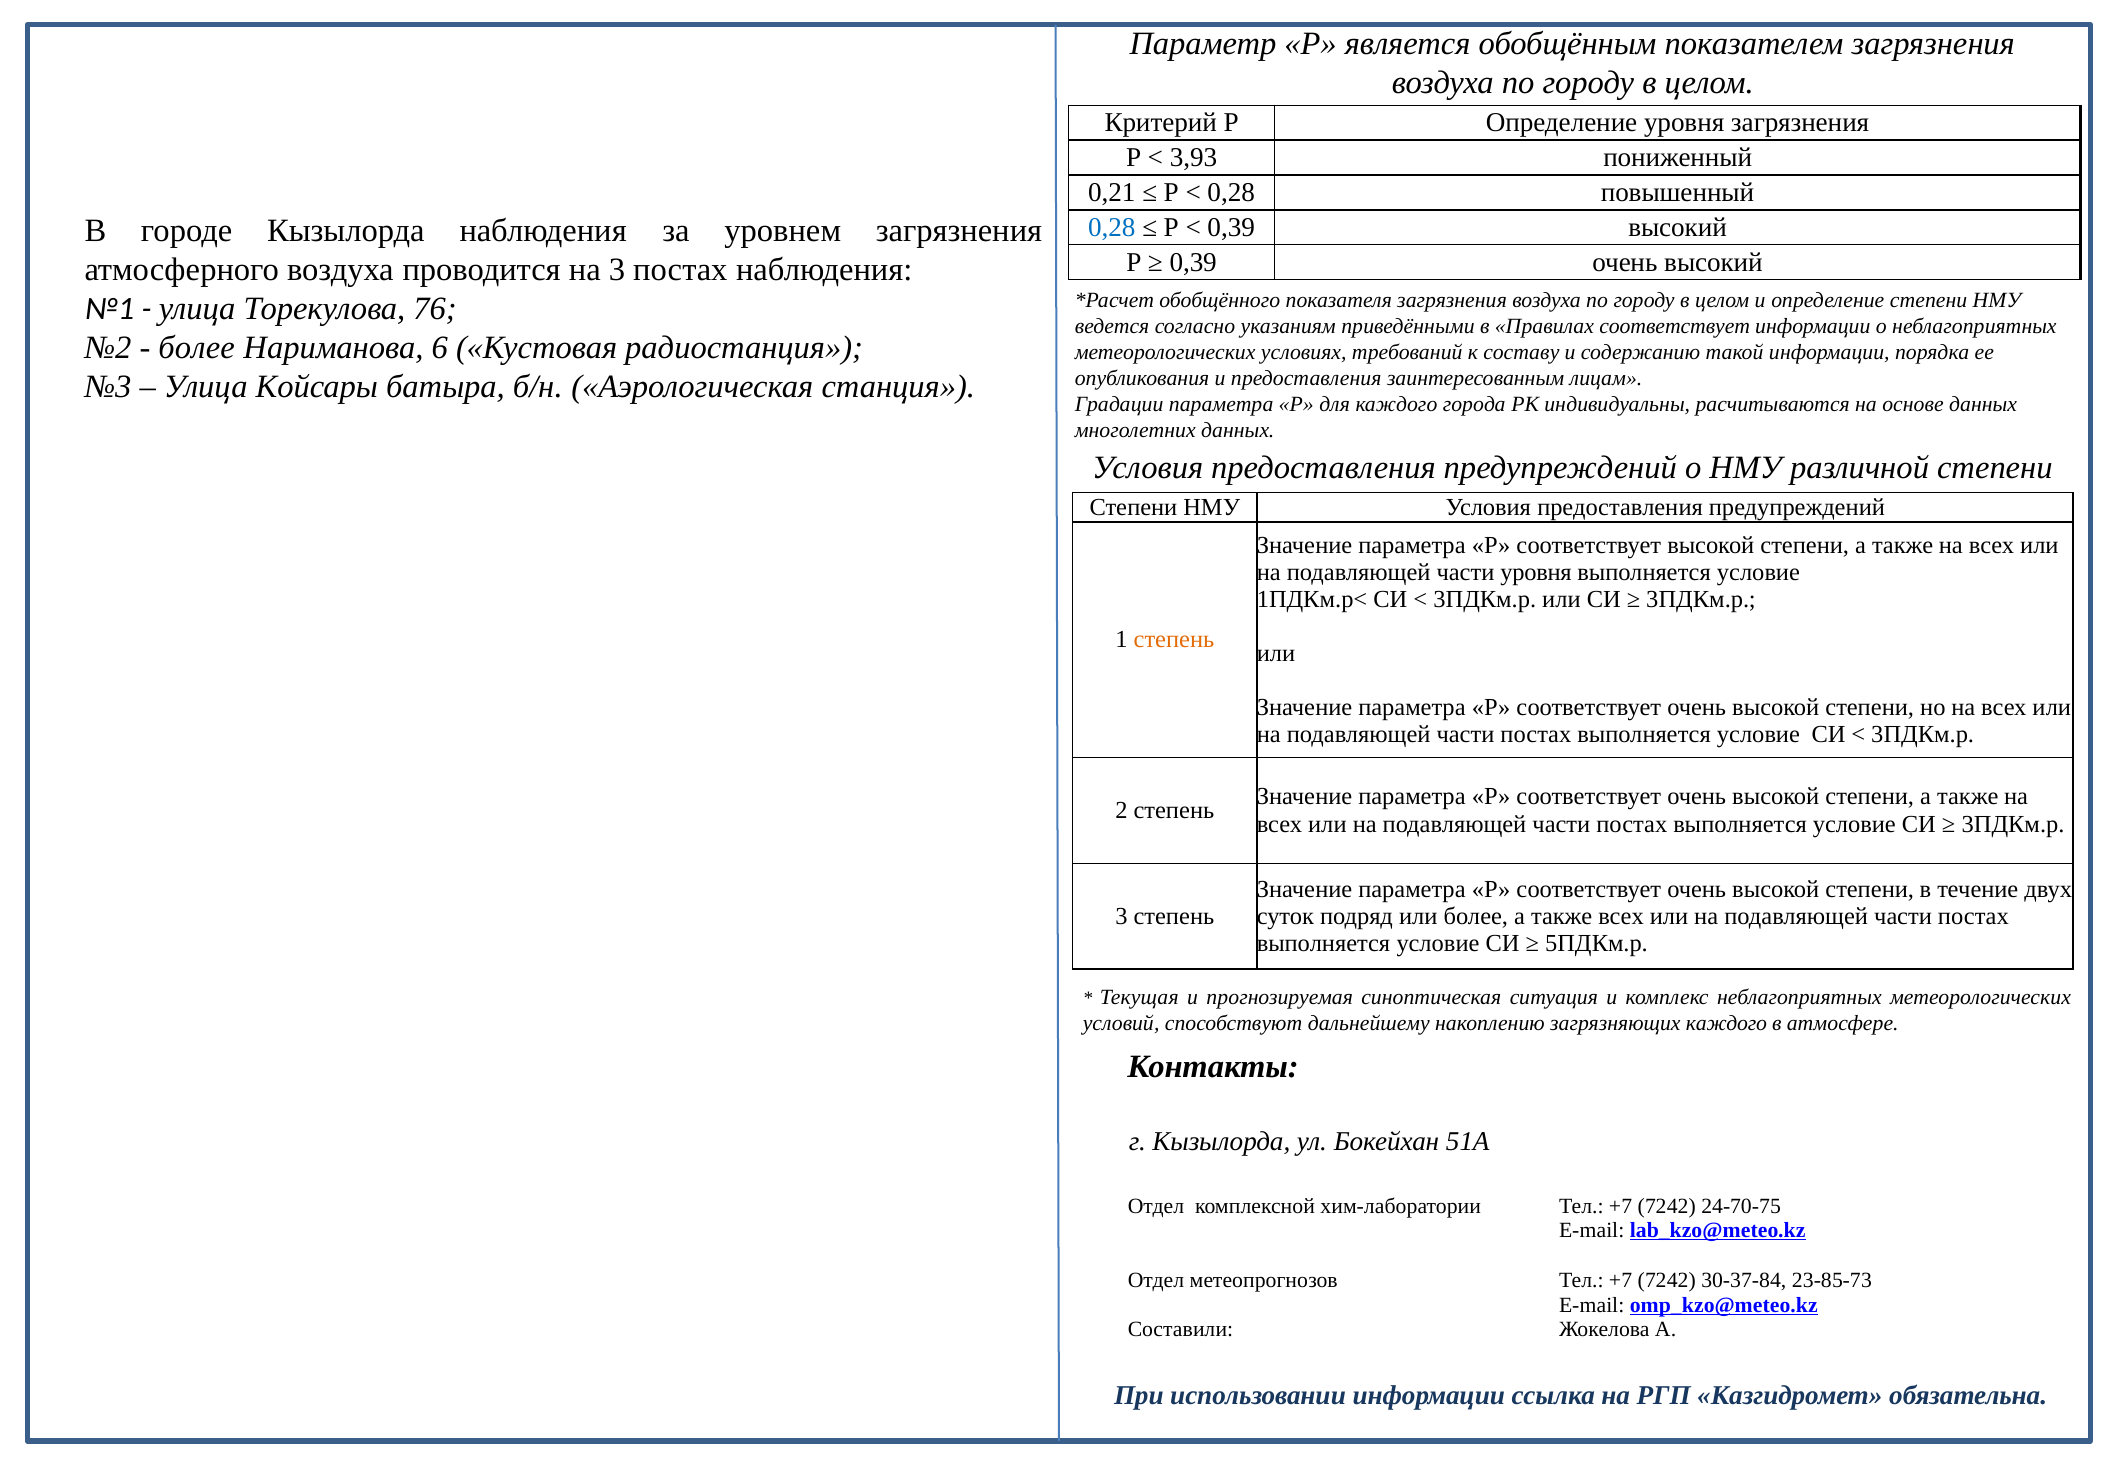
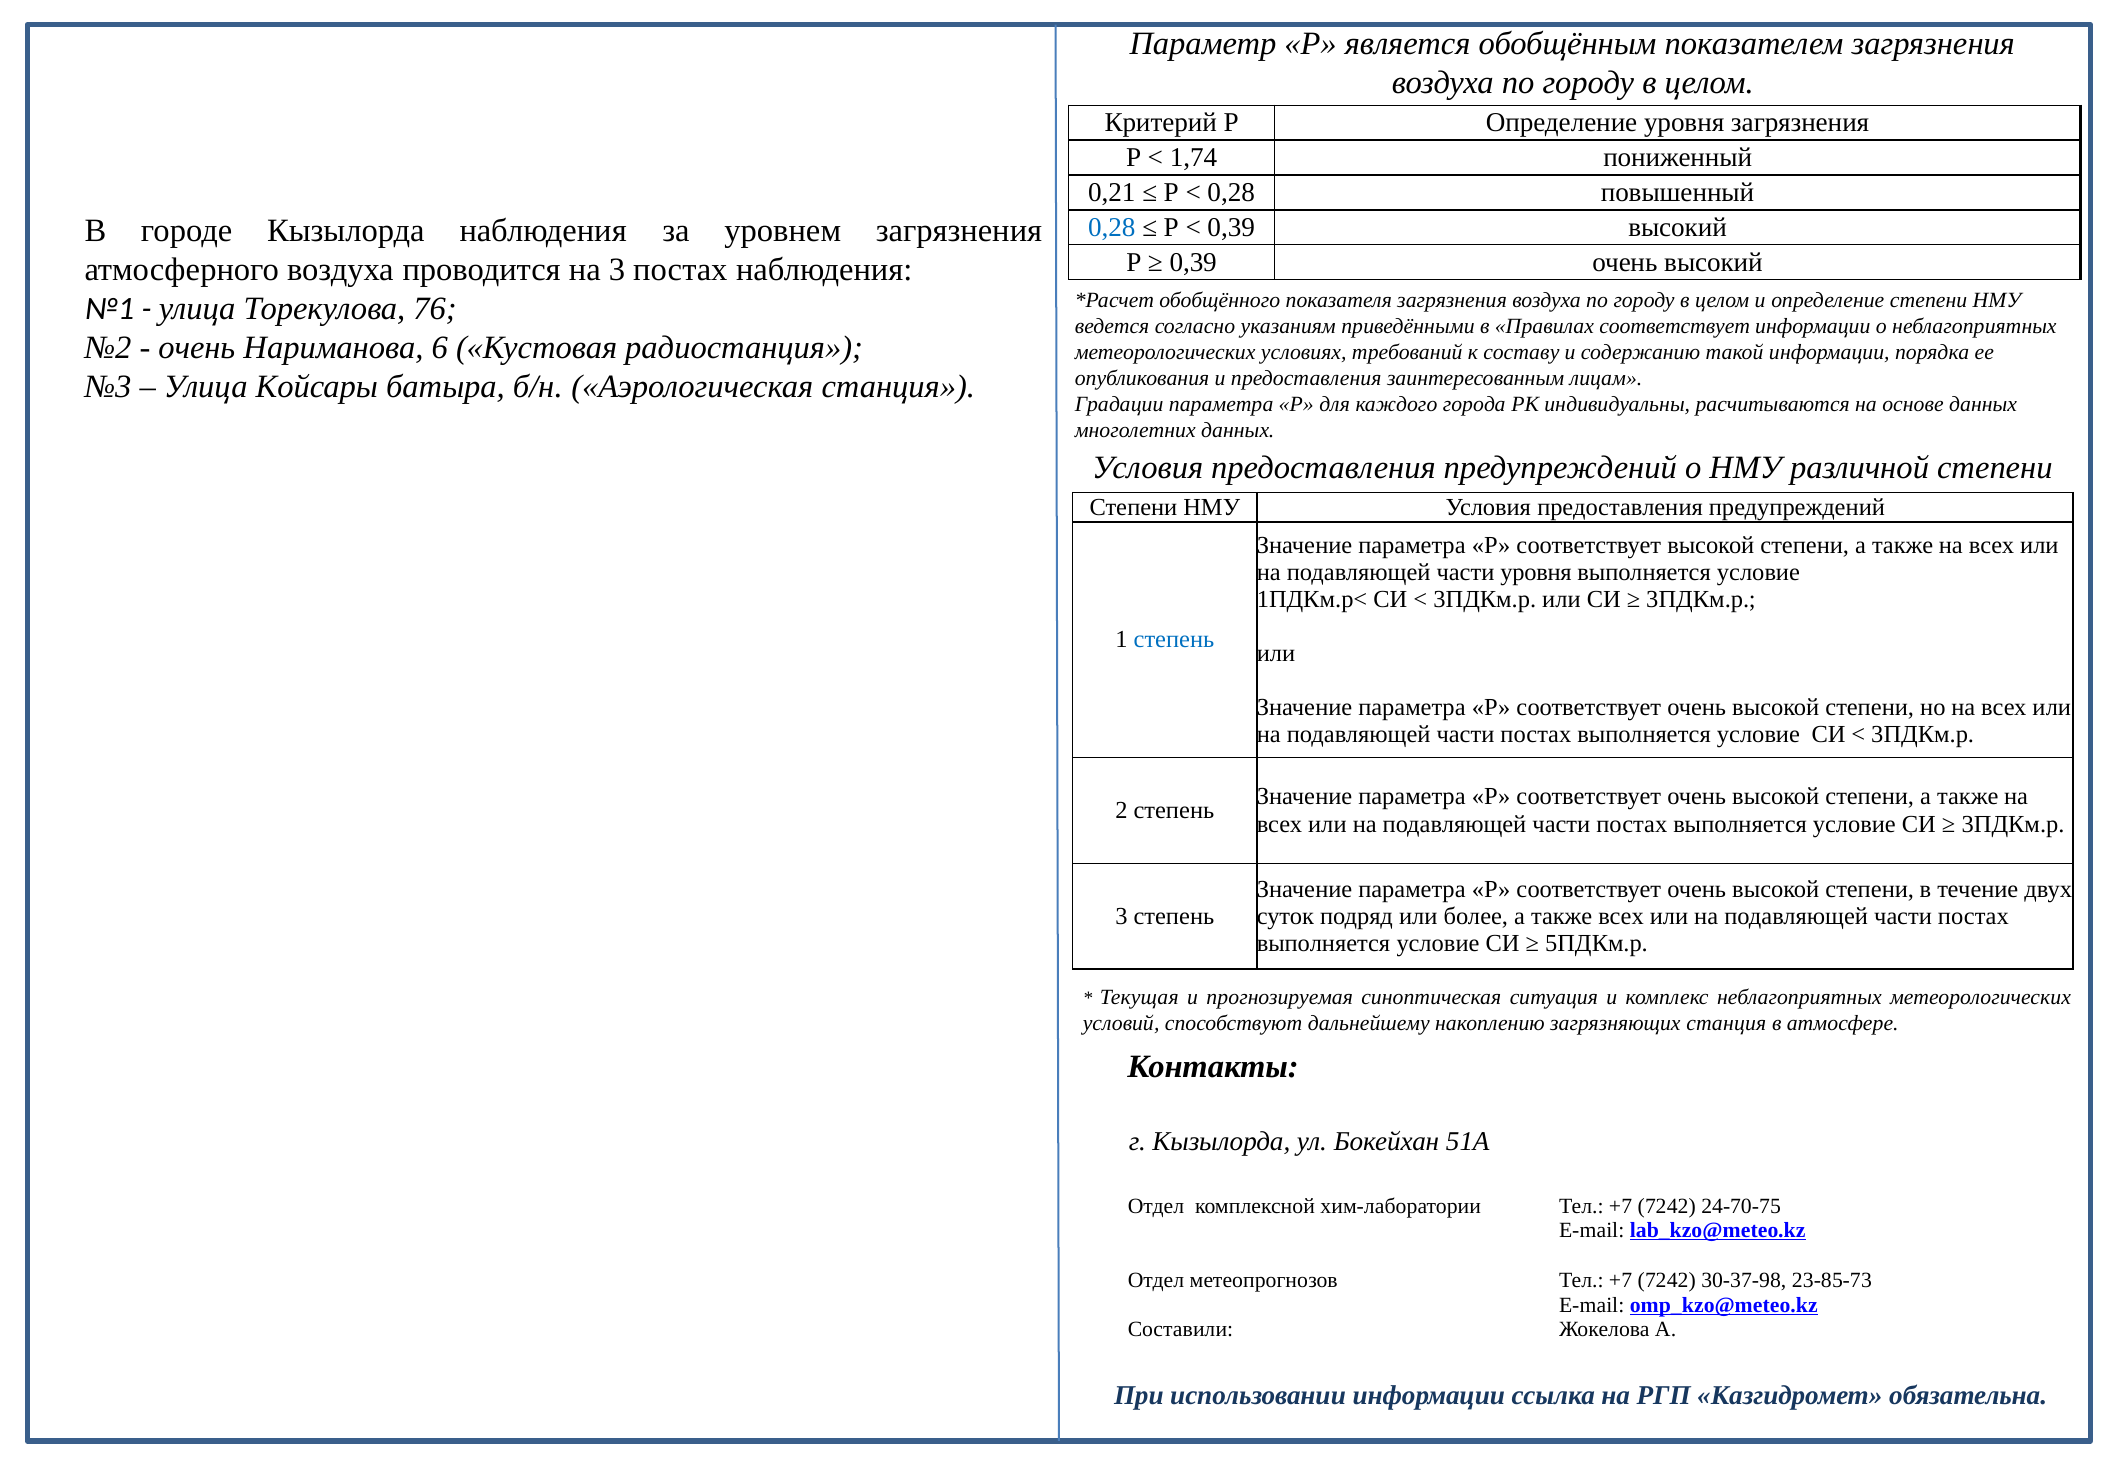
3,93: 3,93 -> 1,74
более at (197, 348): более -> очень
степень at (1174, 640) colour: orange -> blue
загрязняющих каждого: каждого -> станция
30-37-84: 30-37-84 -> 30-37-98
